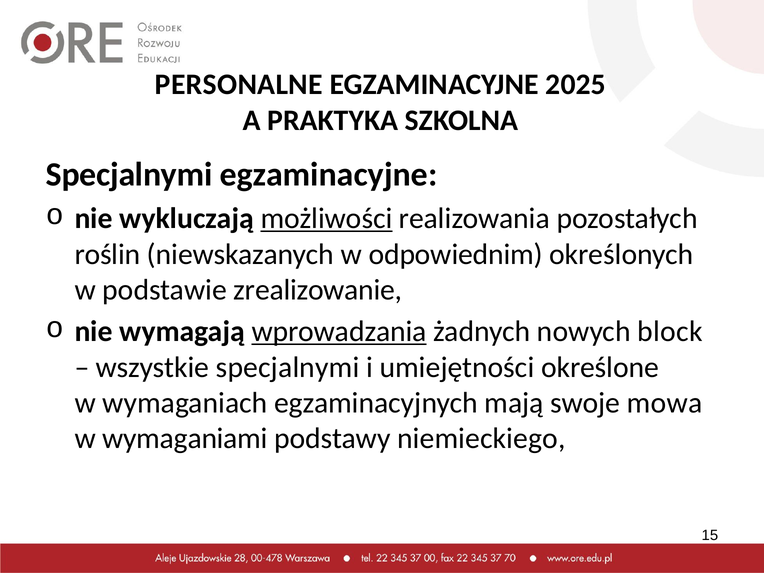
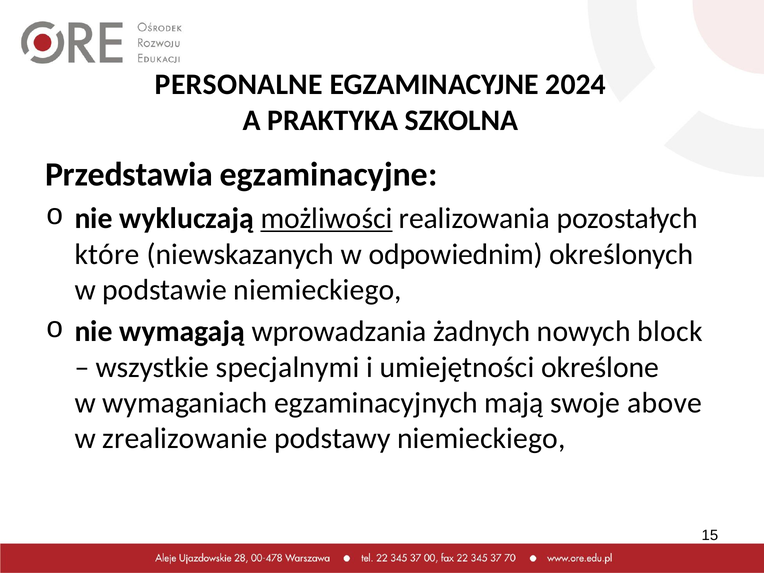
2025: 2025 -> 2024
Specjalnymi at (129, 175): Specjalnymi -> Przedstawia
roślin: roślin -> które
podstawie zrealizowanie: zrealizowanie -> niemieckiego
wprowadzania underline: present -> none
mowa: mowa -> above
wymaganiami: wymaganiami -> zrealizowanie
